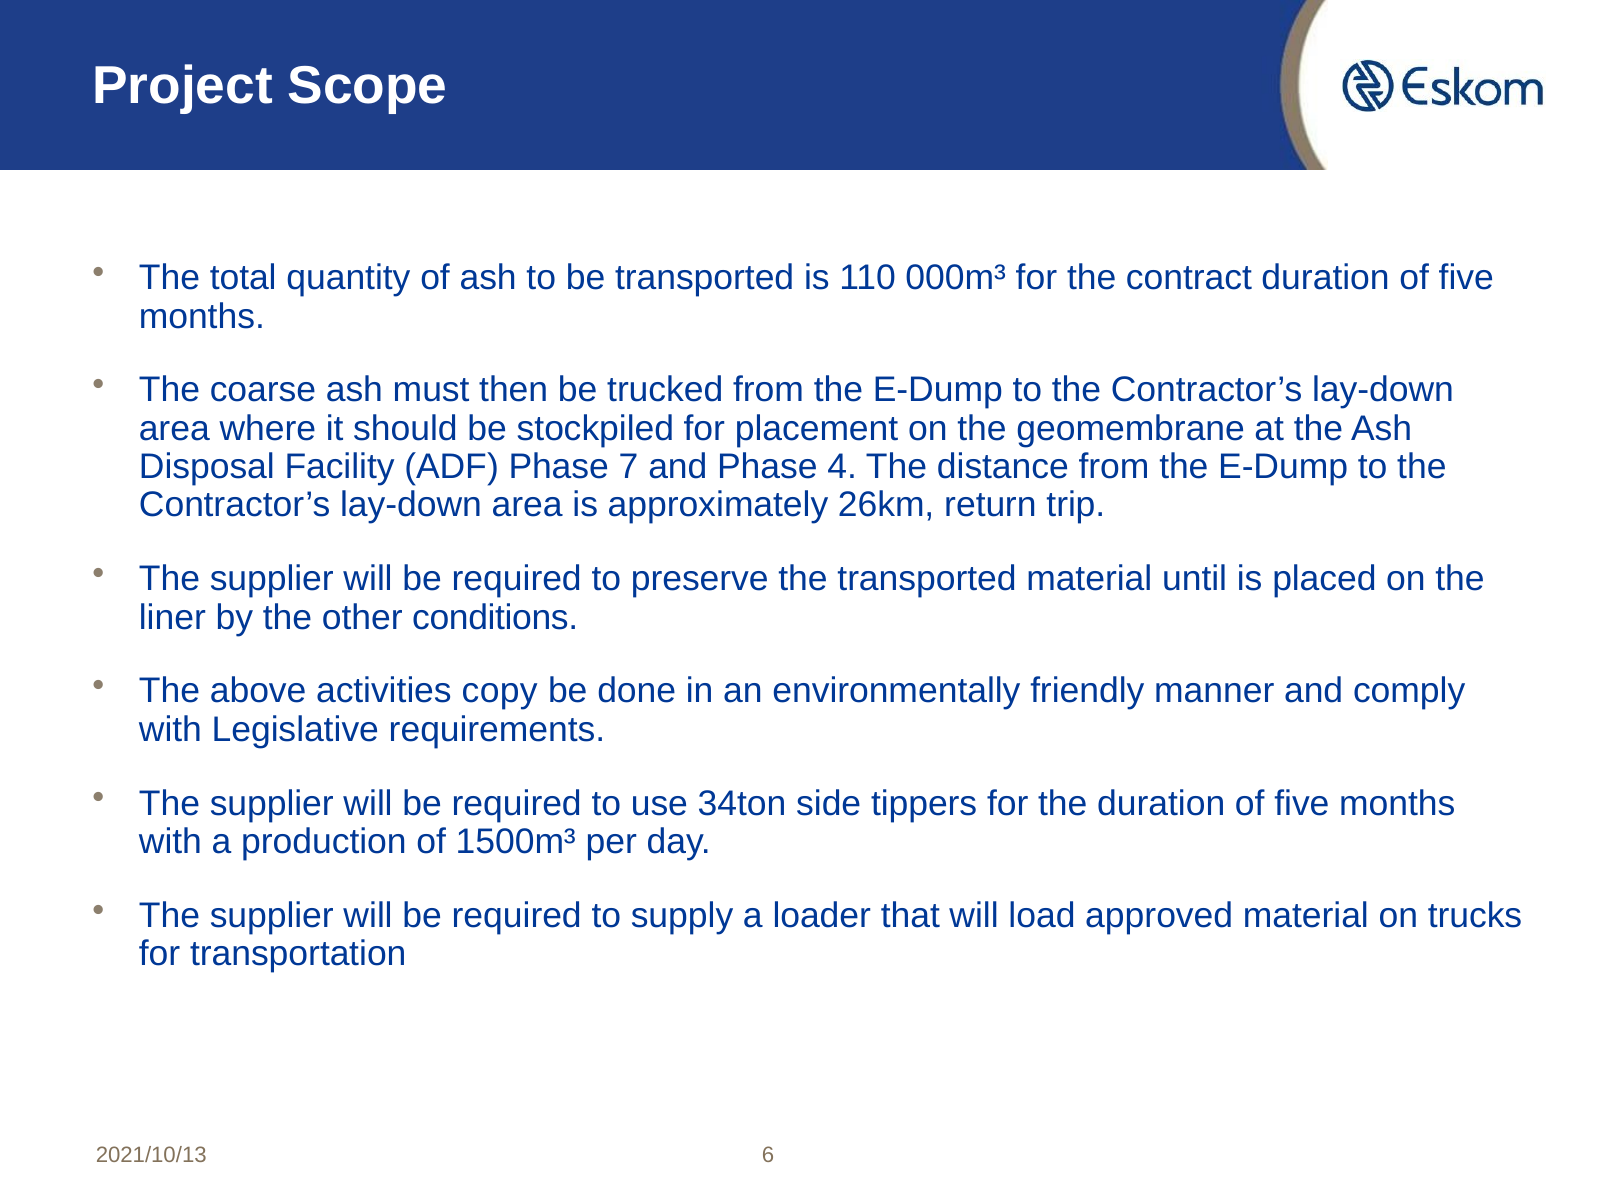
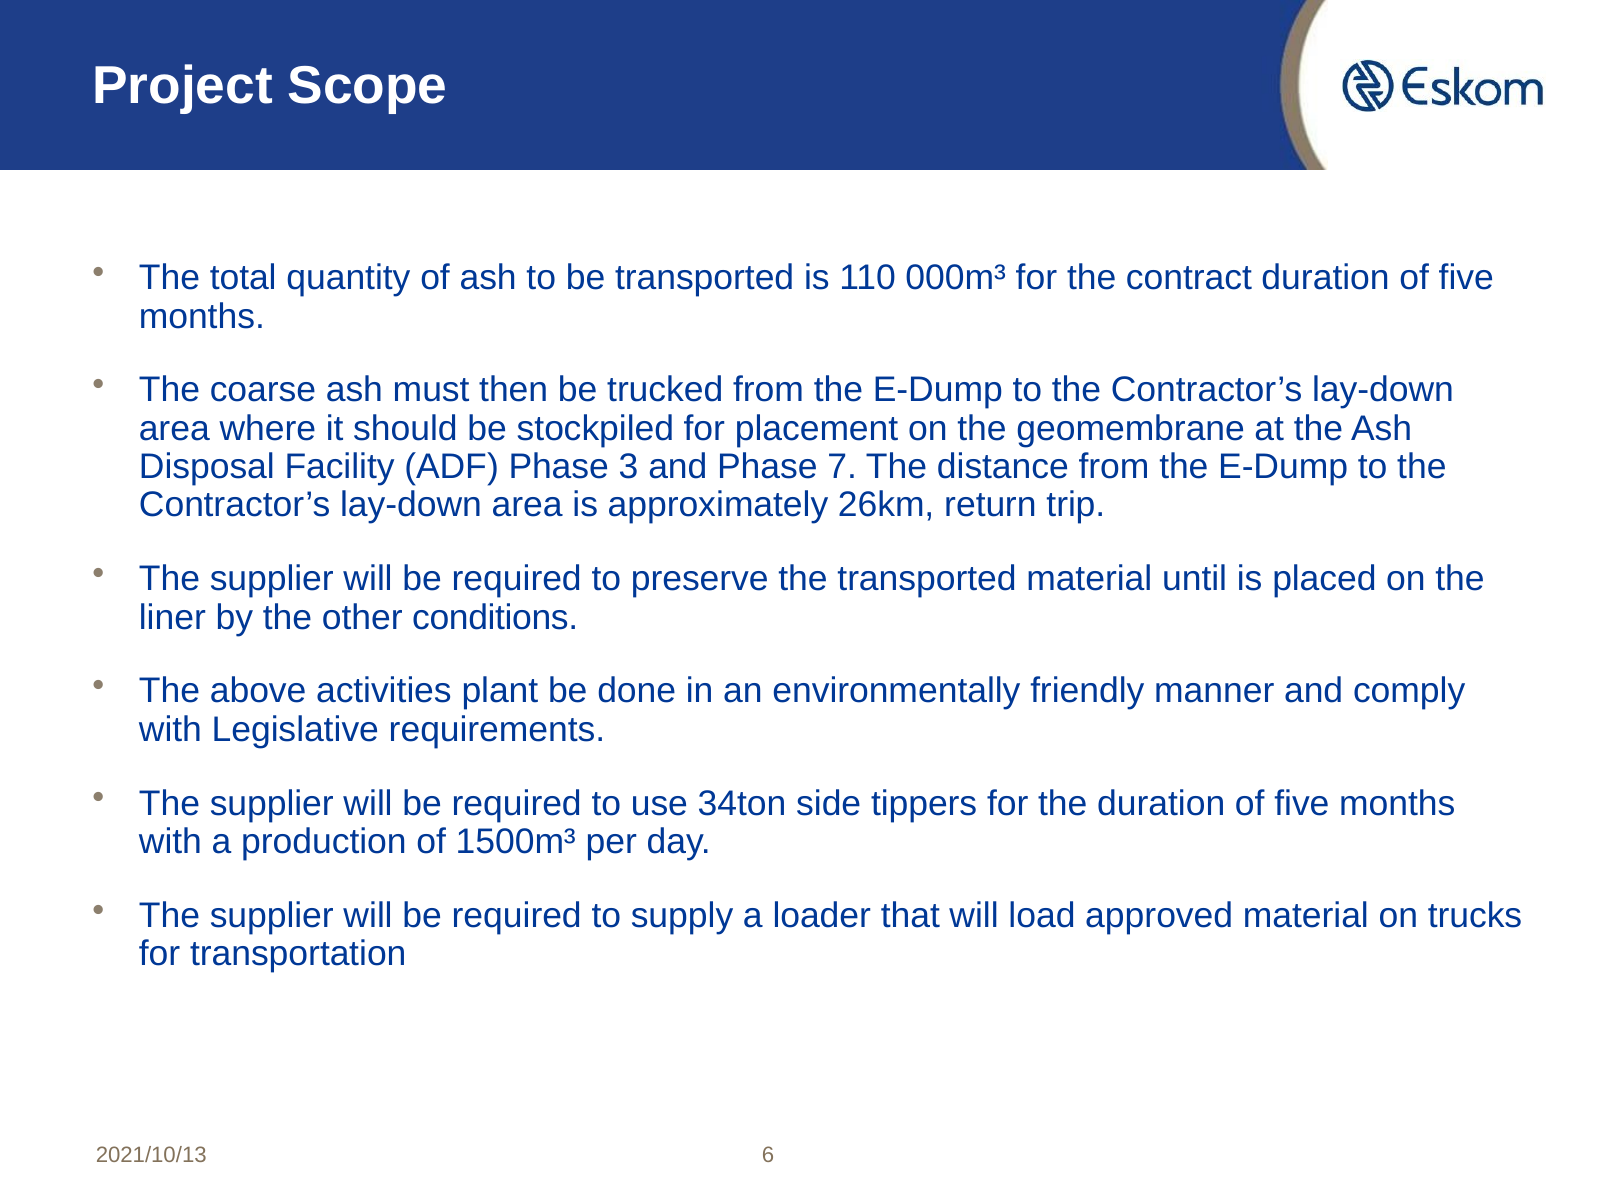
7: 7 -> 3
4: 4 -> 7
copy: copy -> plant
